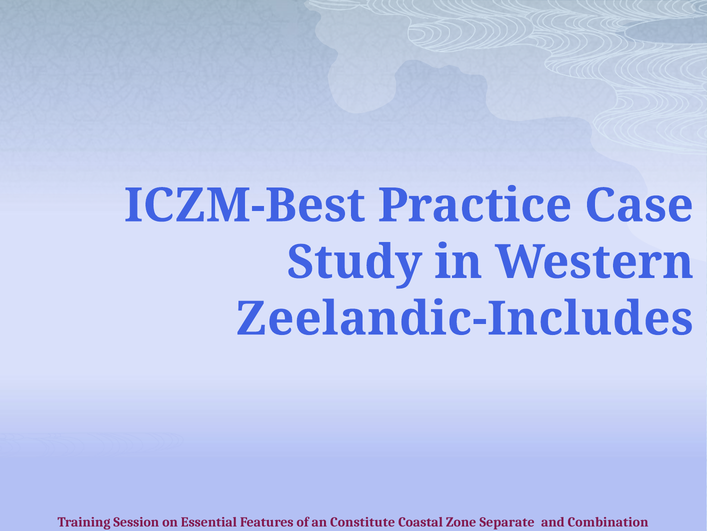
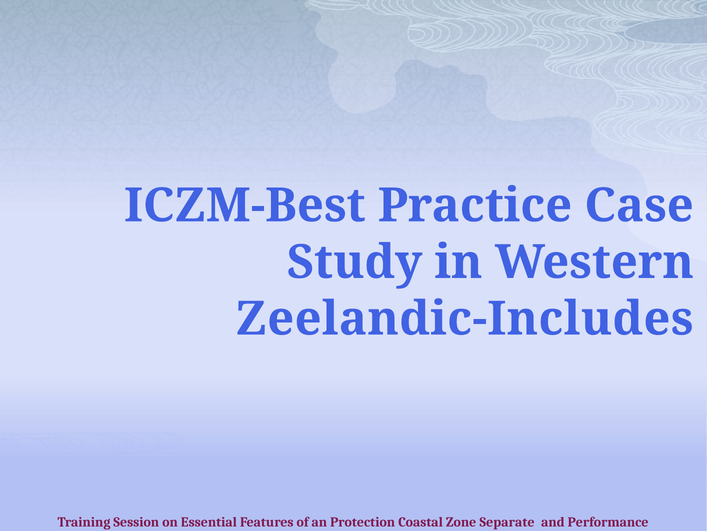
Constitute: Constitute -> Protection
Combination: Combination -> Performance
